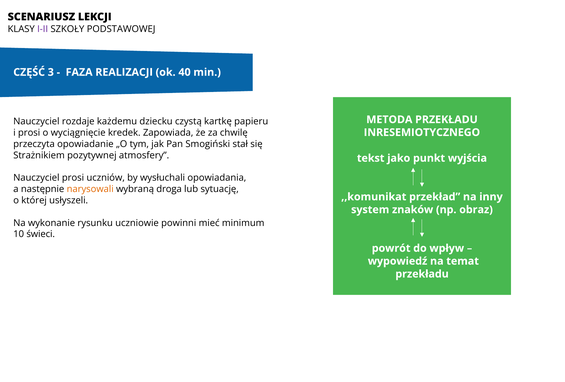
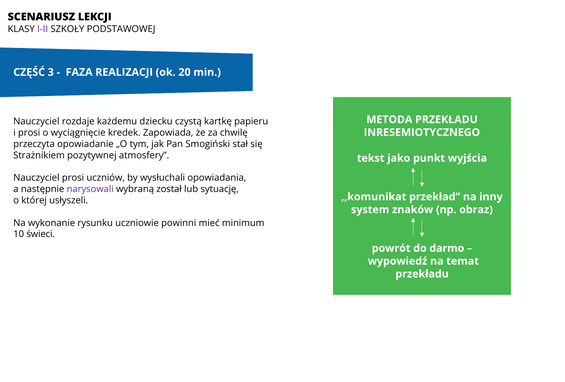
40: 40 -> 20
narysowali colour: orange -> purple
droga: droga -> został
wpływ: wpływ -> darmo
